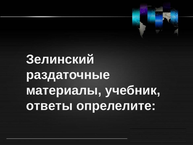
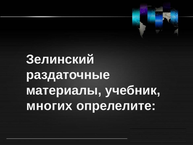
ответы: ответы -> многих
